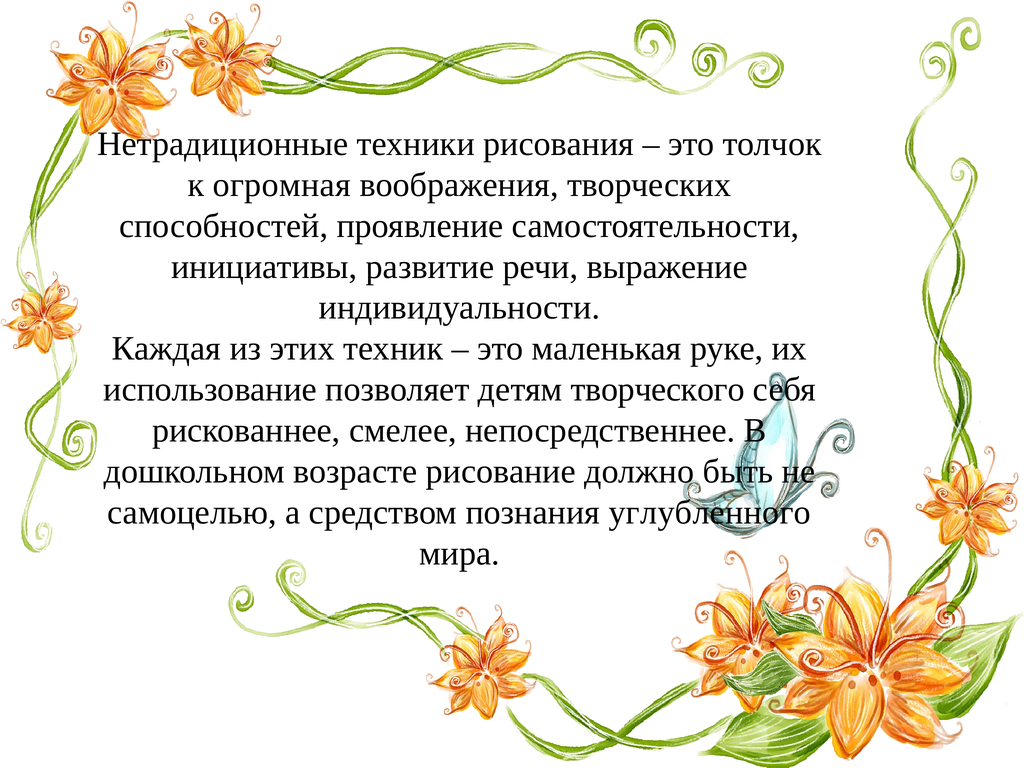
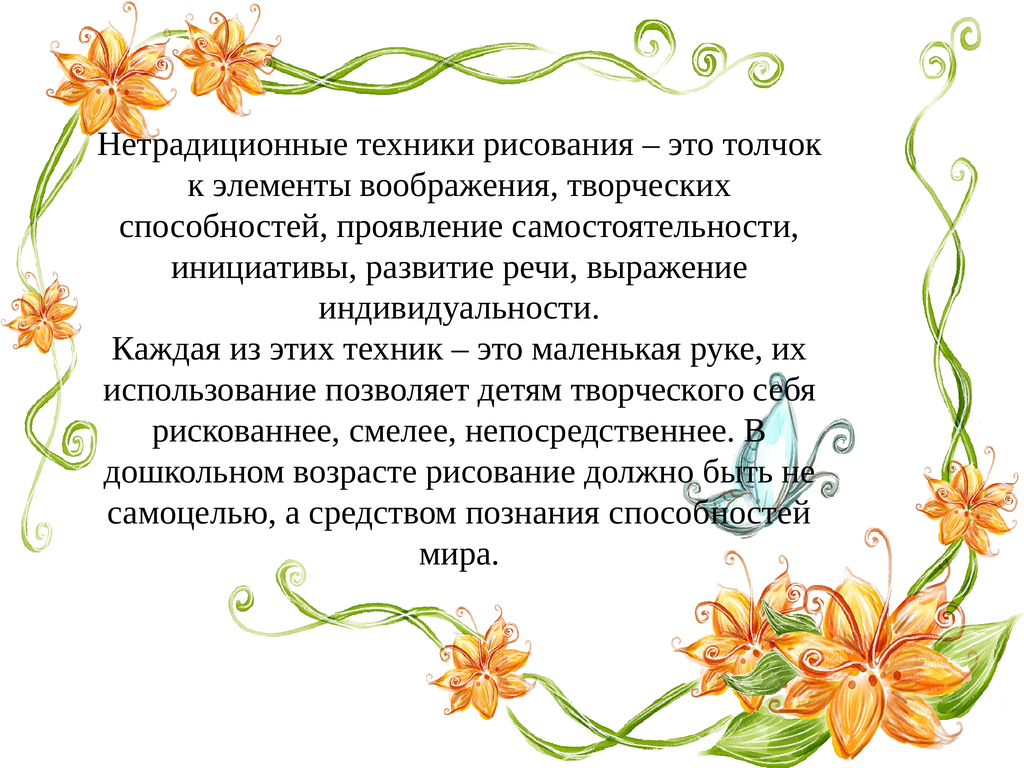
огромная: огромная -> элементы
познания углубленного: углубленного -> способностей
